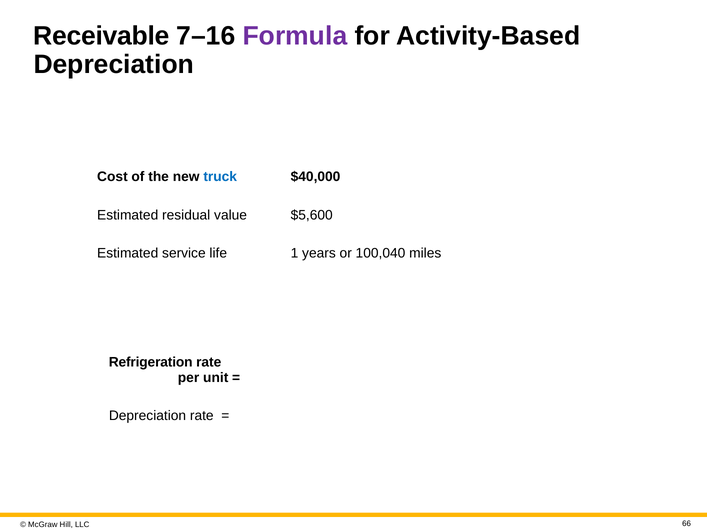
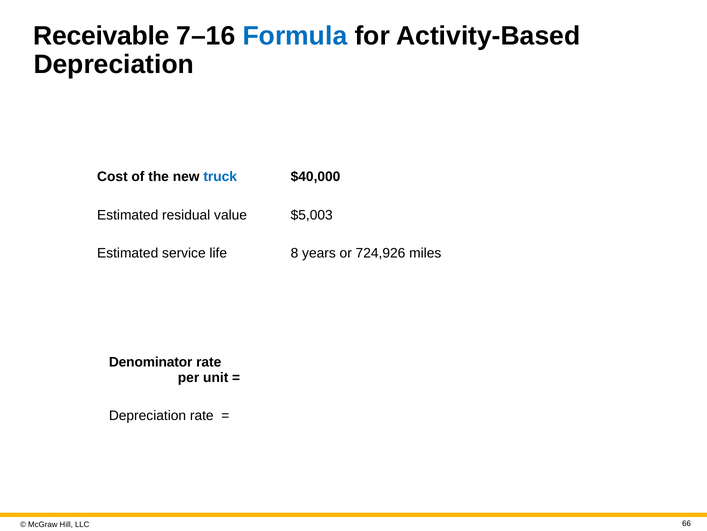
Formula colour: purple -> blue
$5,600: $5,600 -> $5,003
1: 1 -> 8
100,040: 100,040 -> 724,926
Refrigeration: Refrigeration -> Denominator
